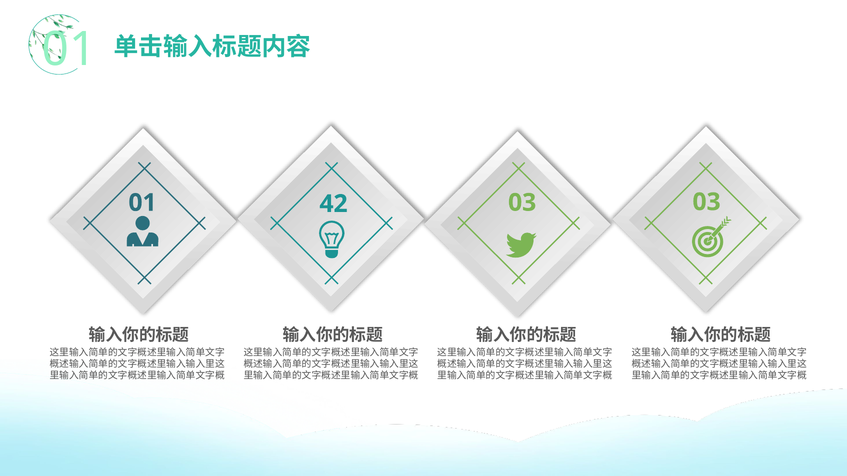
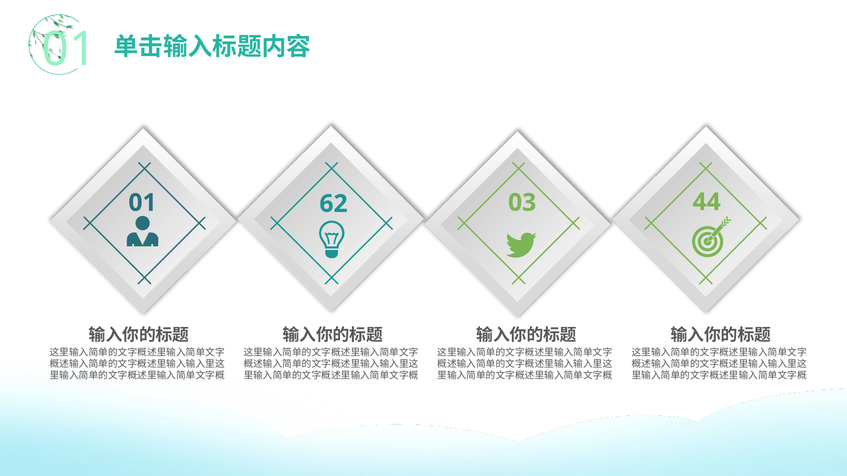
42: 42 -> 62
03 03: 03 -> 44
